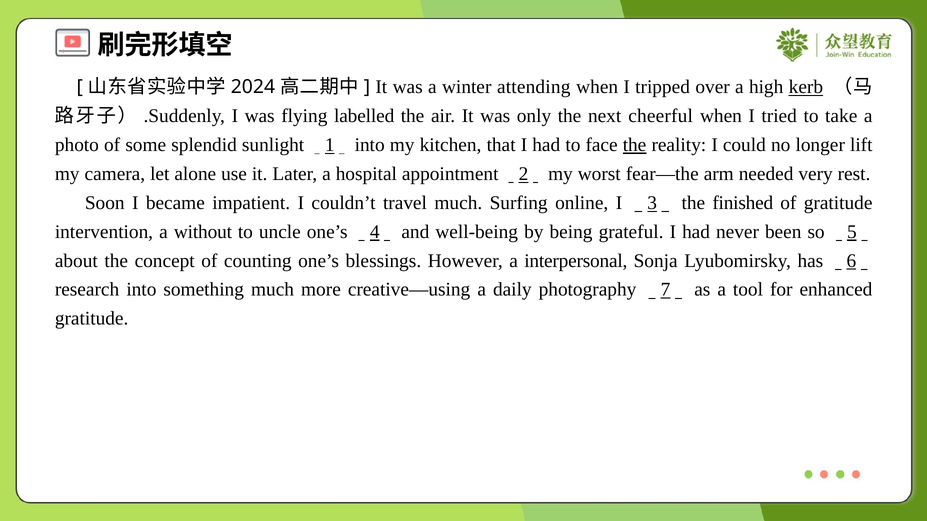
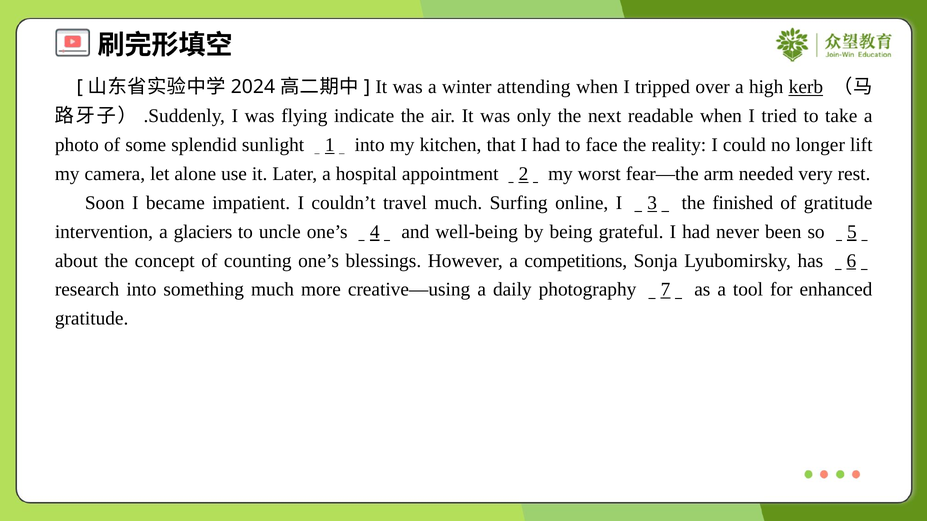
labelled: labelled -> indicate
cheerful: cheerful -> readable
the at (635, 145) underline: present -> none
without: without -> glaciers
interpersonal: interpersonal -> competitions
